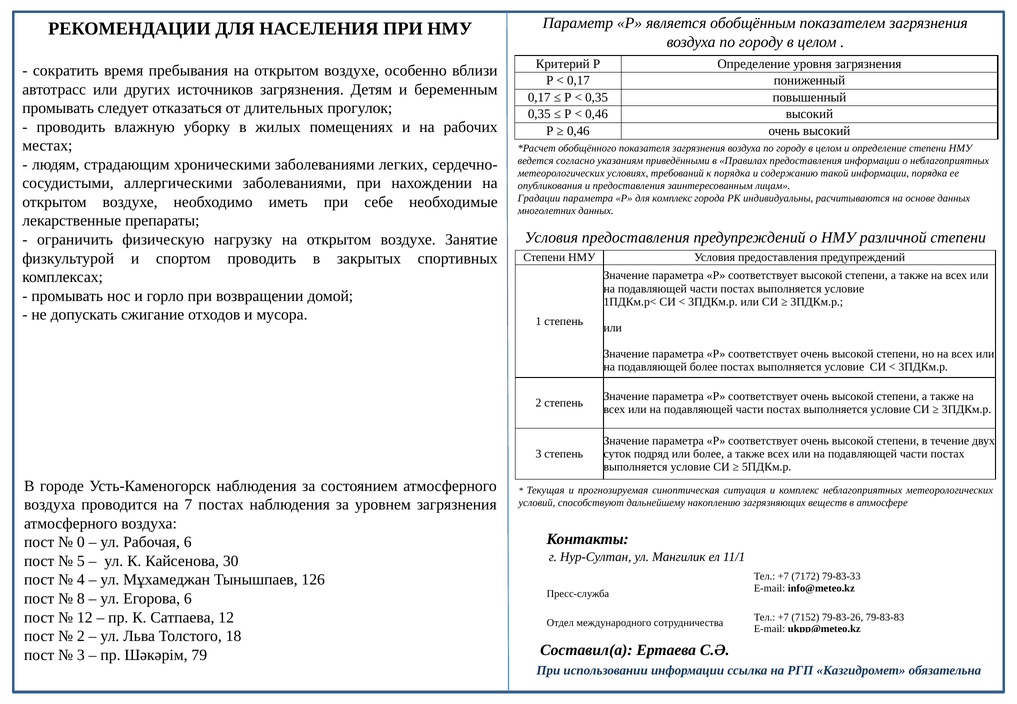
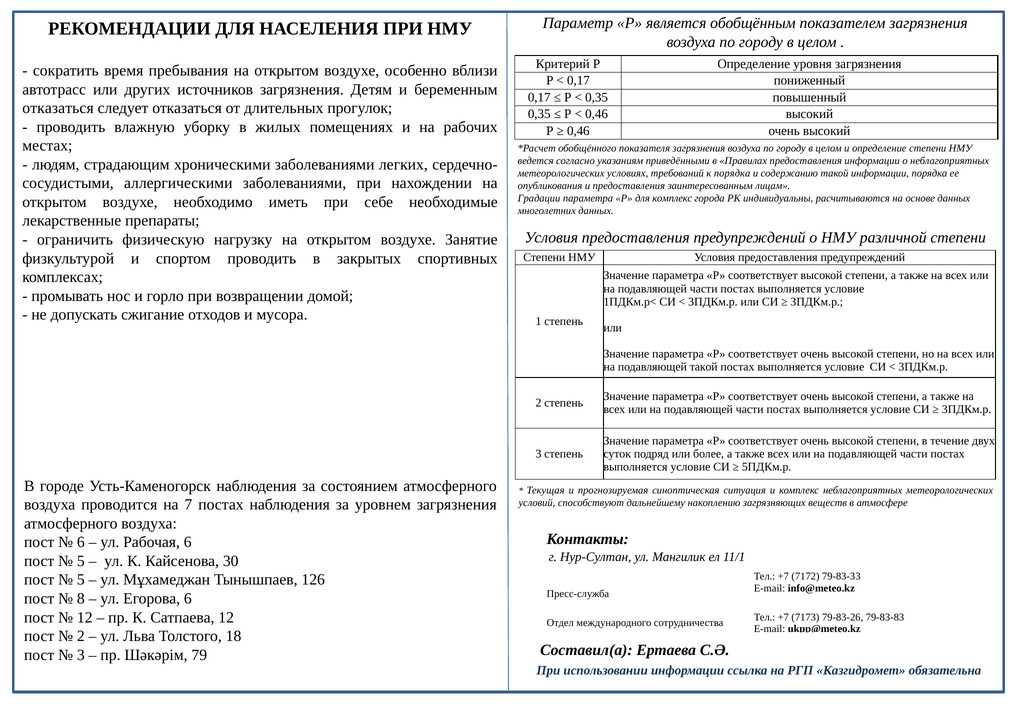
промывать at (58, 108): промывать -> отказаться
подавляющей более: более -> такой
0 at (81, 542): 0 -> 6
4 at (81, 580): 4 -> 5
7152: 7152 -> 7173
